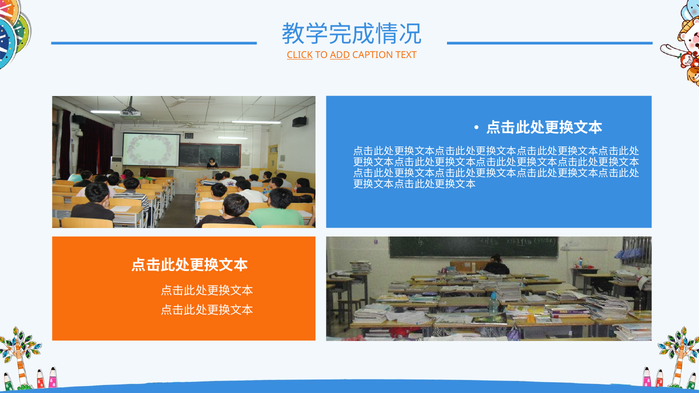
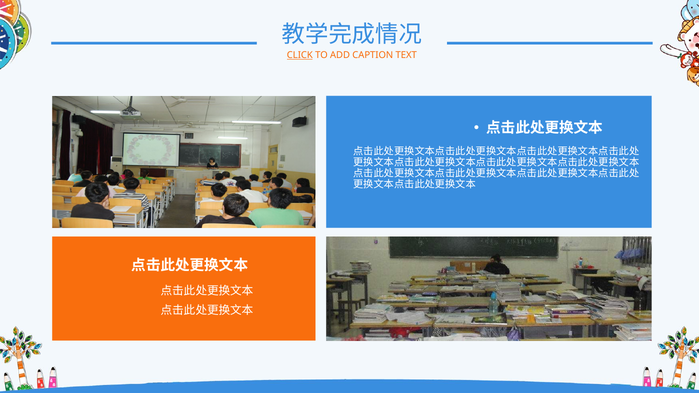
ADD underline: present -> none
